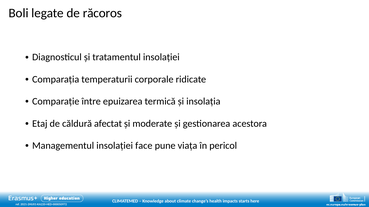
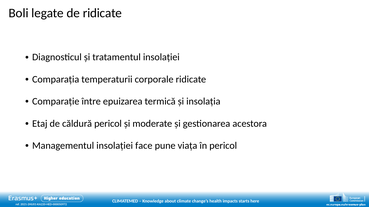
de răcoros: răcoros -> ridicate
căldură afectat: afectat -> pericol
